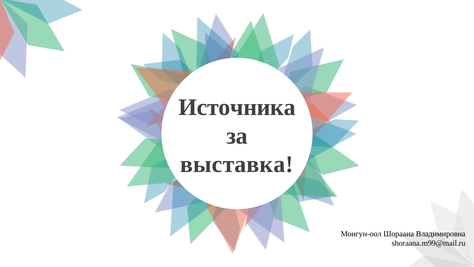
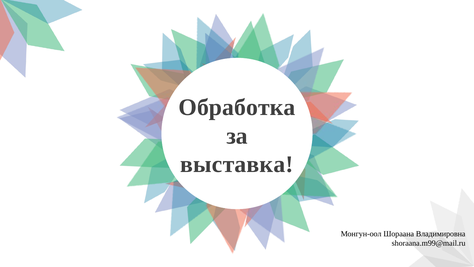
Источника: Источника -> Обработка
